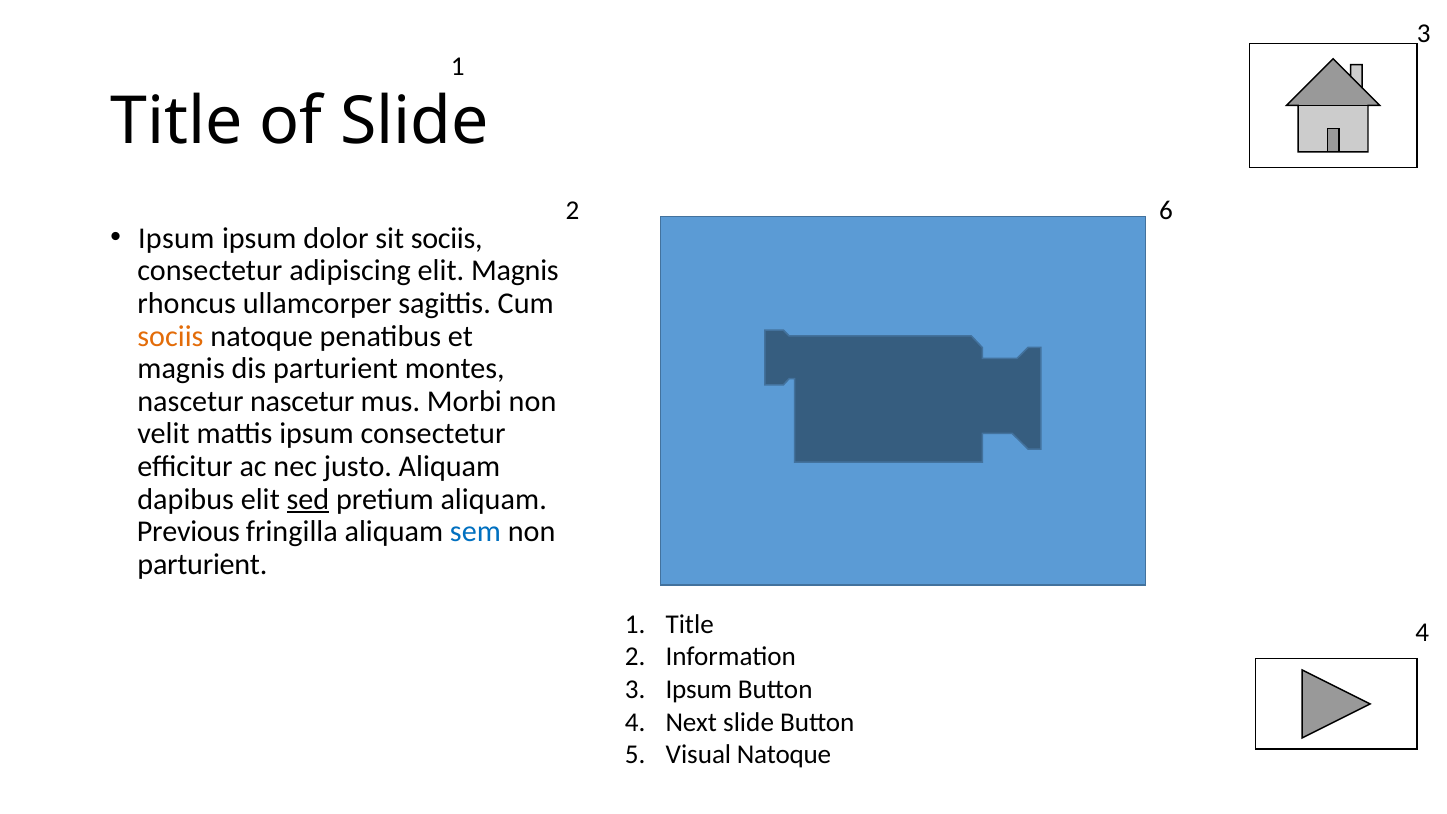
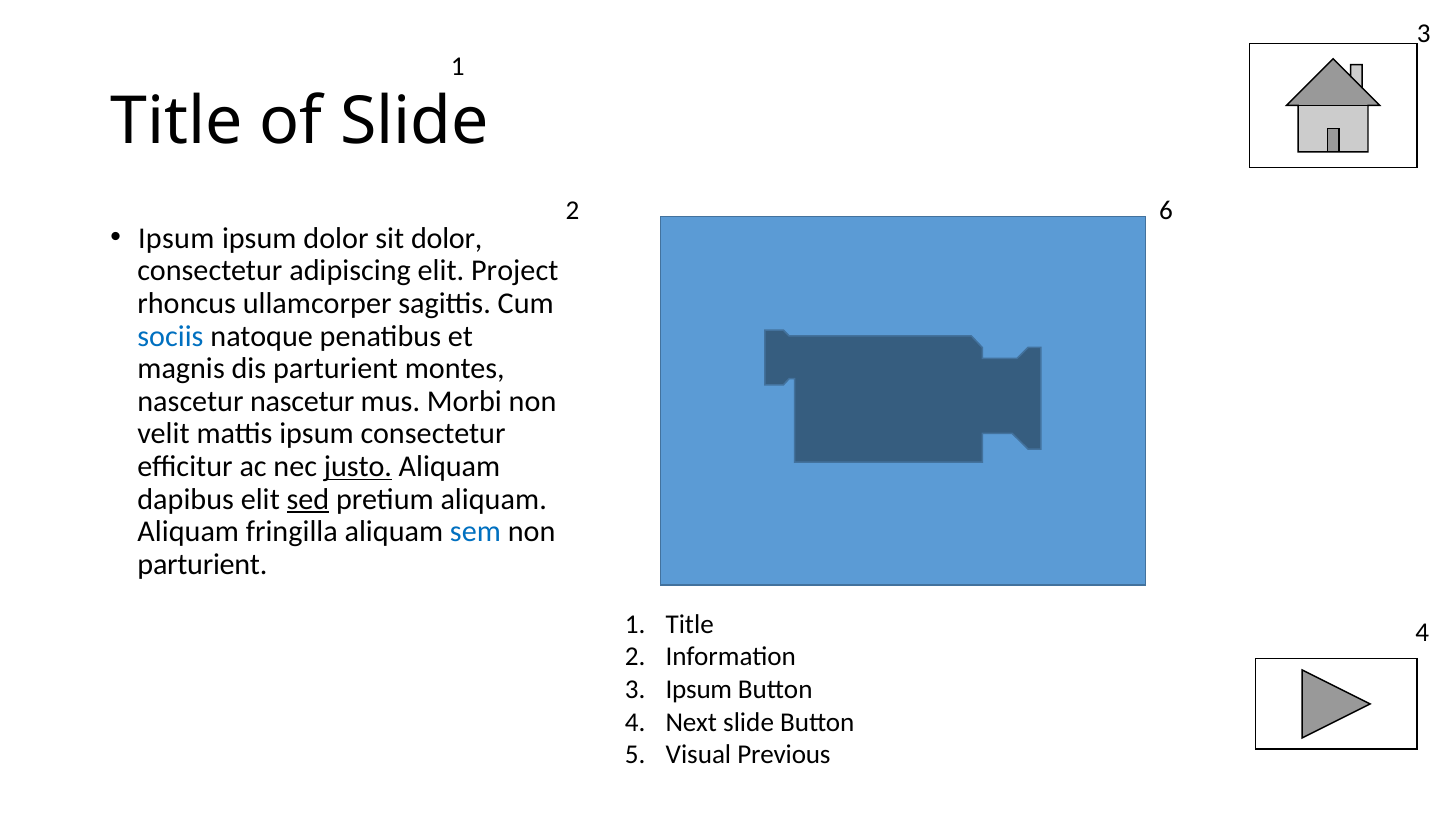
sit sociis: sociis -> dolor
elit Magnis: Magnis -> Project
sociis at (170, 336) colour: orange -> blue
justo underline: none -> present
Previous at (188, 532): Previous -> Aliquam
Visual Natoque: Natoque -> Previous
